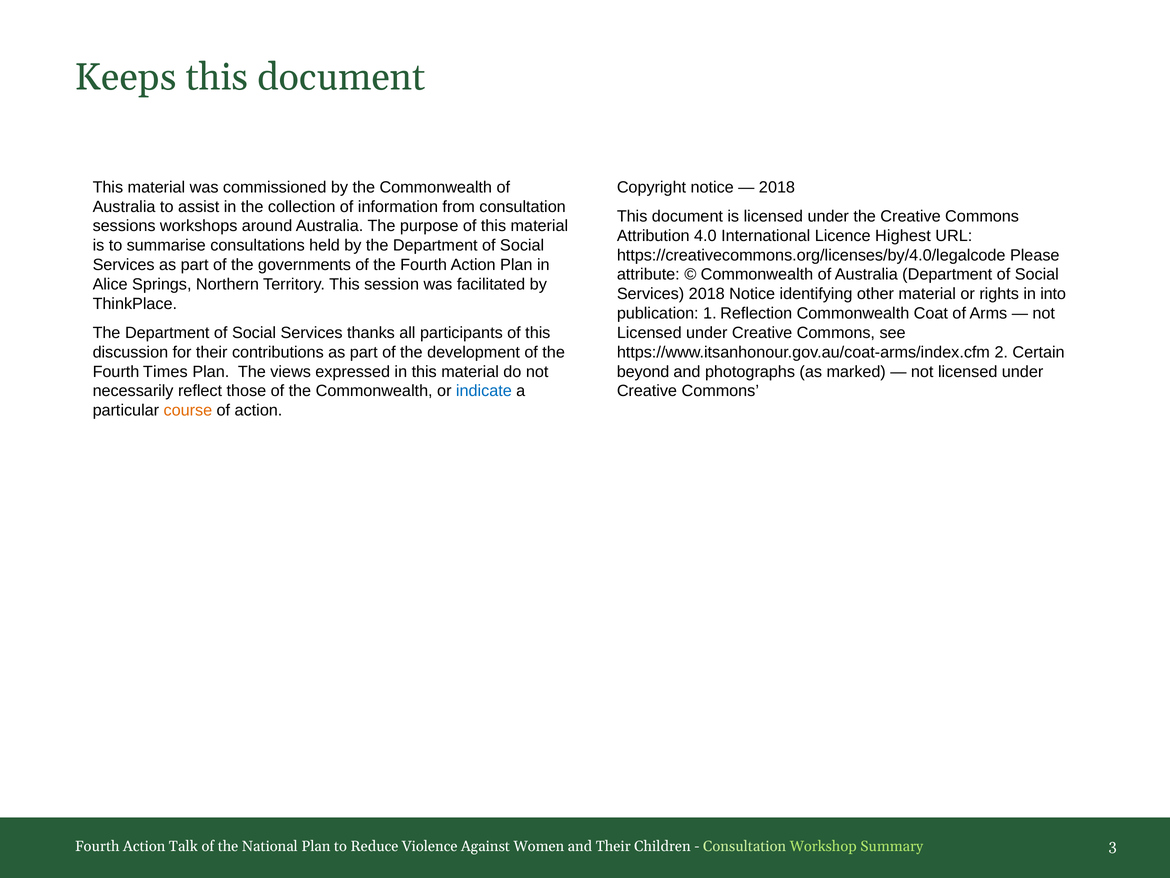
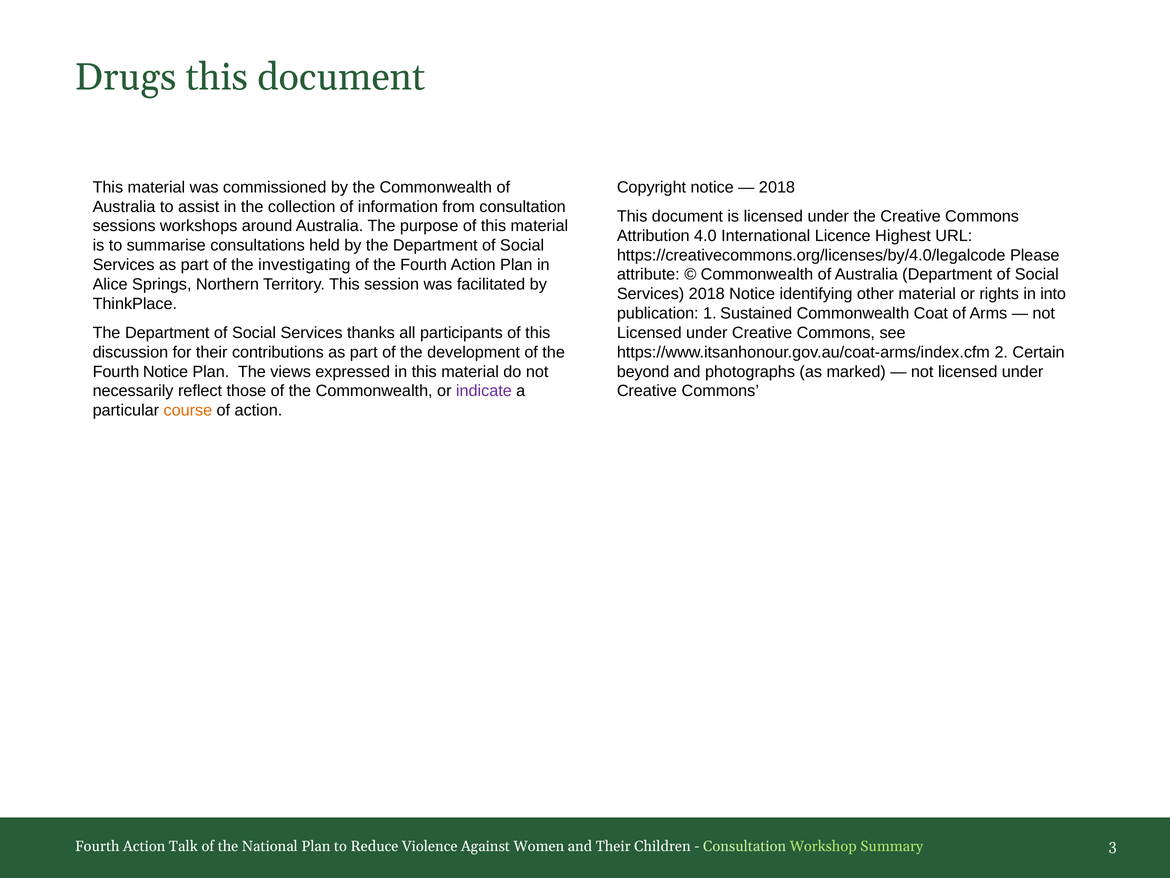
Keeps: Keeps -> Drugs
governments: governments -> investigating
Reflection: Reflection -> Sustained
Fourth Times: Times -> Notice
indicate colour: blue -> purple
